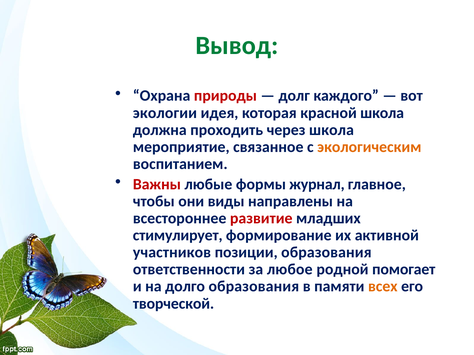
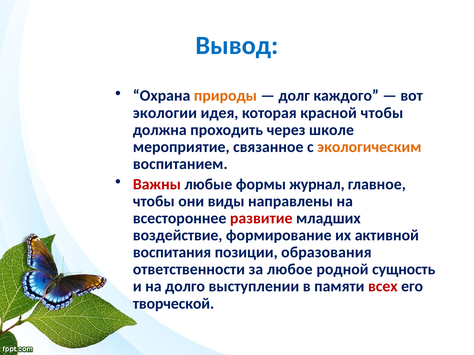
Вывод colour: green -> blue
природы colour: red -> orange
красной школа: школа -> чтобы
через школа: школа -> школе
стимулирует: стимулирует -> воздействие
участников: участников -> воспитания
помогает: помогает -> сущность
долго образования: образования -> выступлении
всех colour: orange -> red
